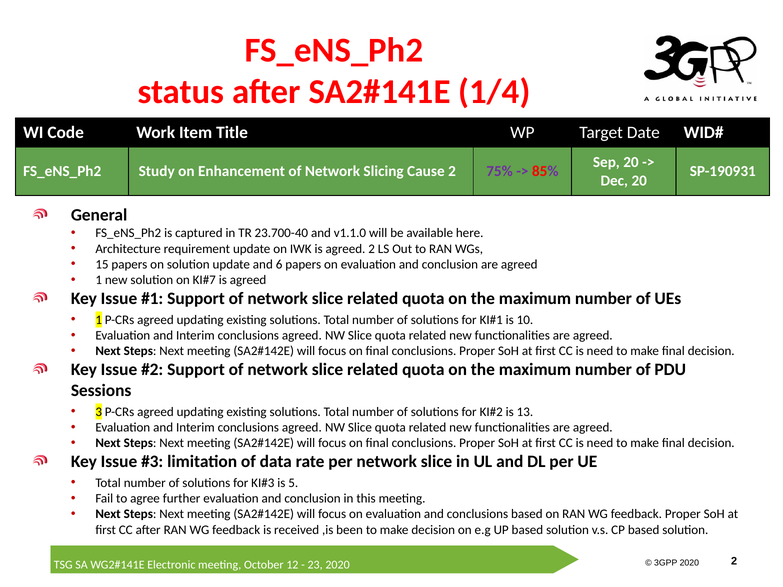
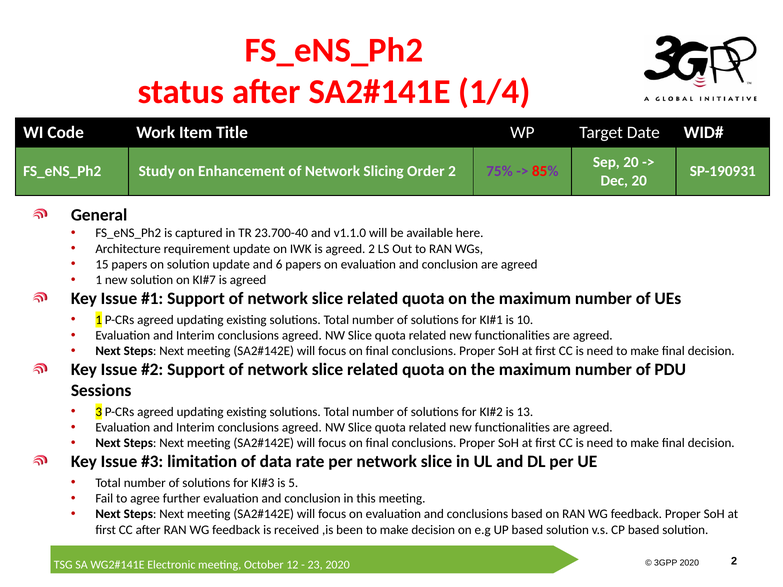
Cause: Cause -> Order
